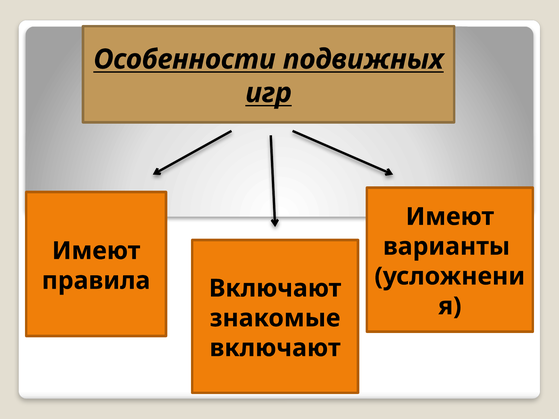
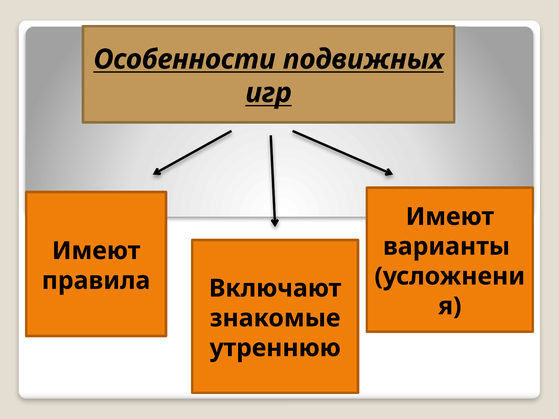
включают at (275, 348): включают -> утреннюю
